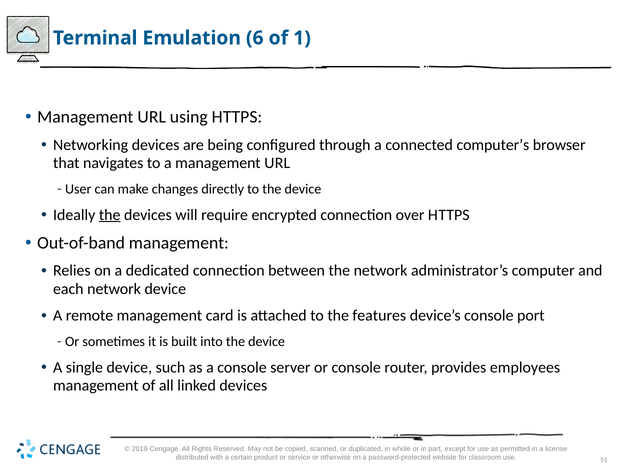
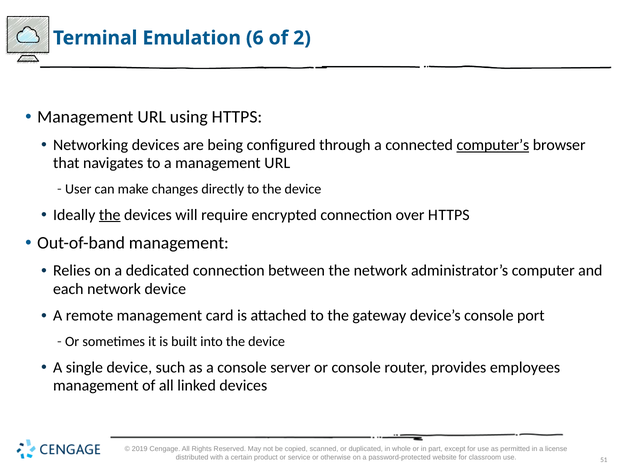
1: 1 -> 2
computer’s underline: none -> present
features: features -> gateway
